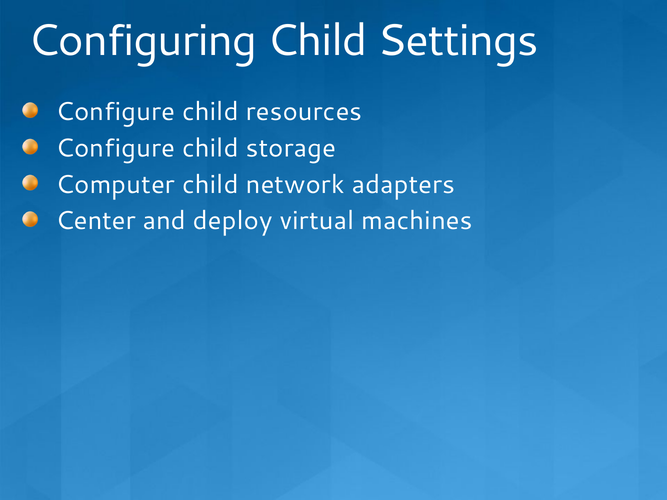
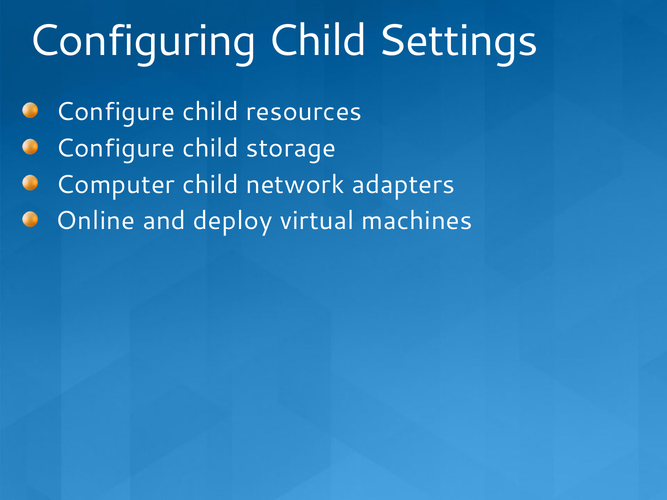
Center: Center -> Online
